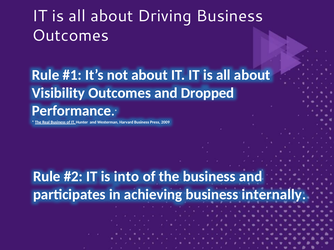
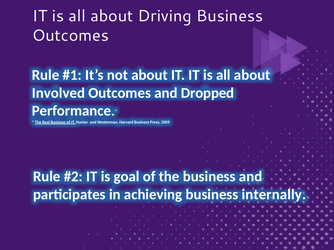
Visibility: Visibility -> Involved
into: into -> goal
